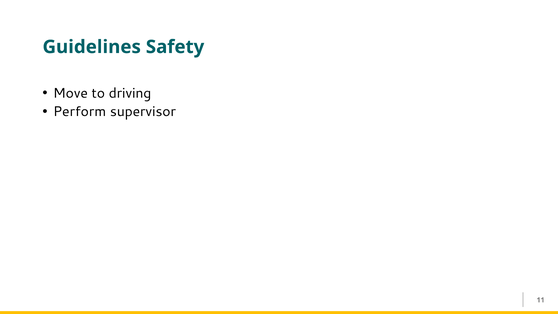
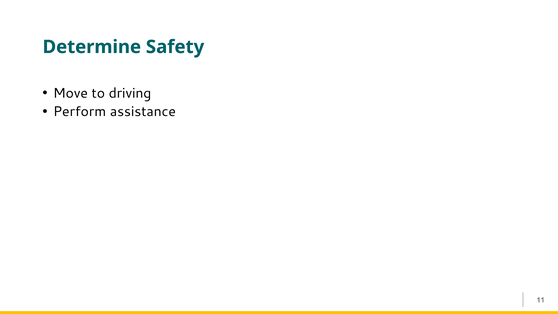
Guidelines: Guidelines -> Determine
supervisor: supervisor -> assistance
